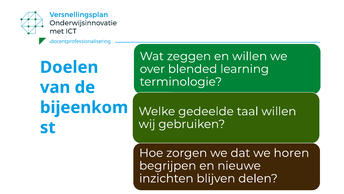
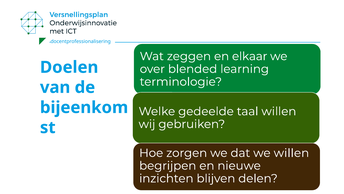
en willen: willen -> elkaar
we horen: horen -> willen
